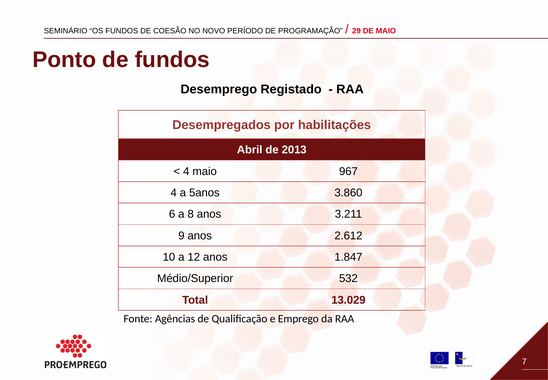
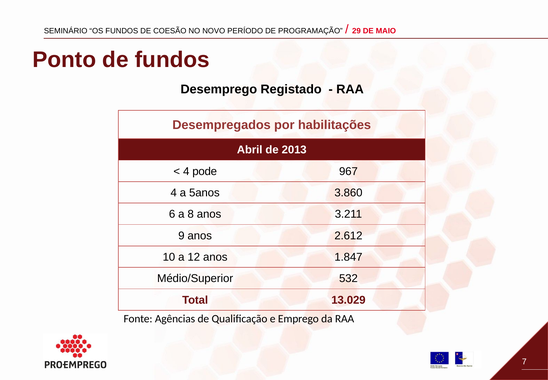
4 maio: maio -> pode
